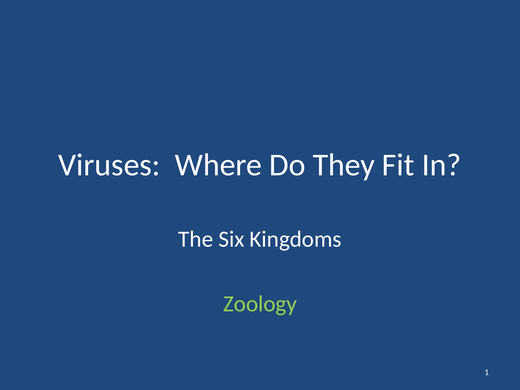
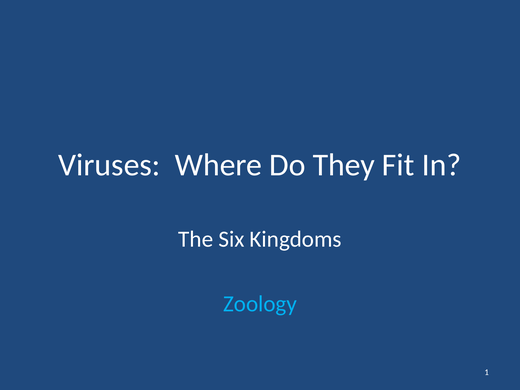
Zoology colour: light green -> light blue
